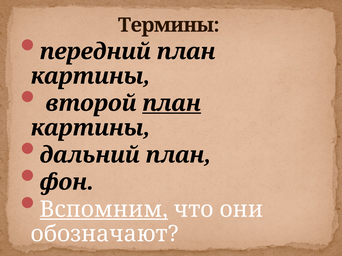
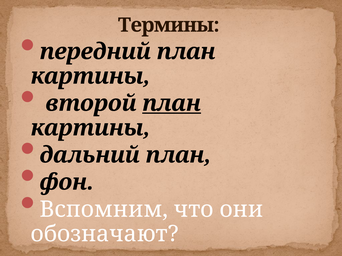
Вспомним underline: present -> none
